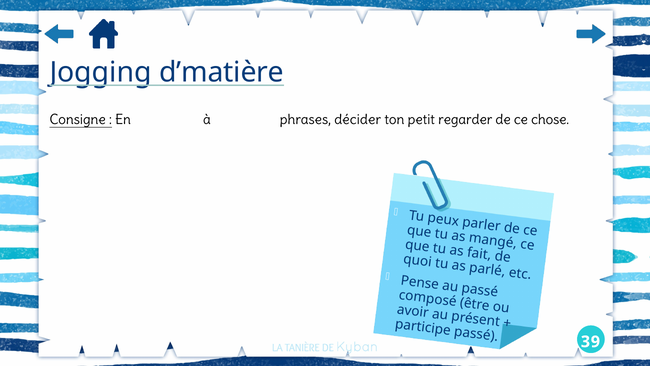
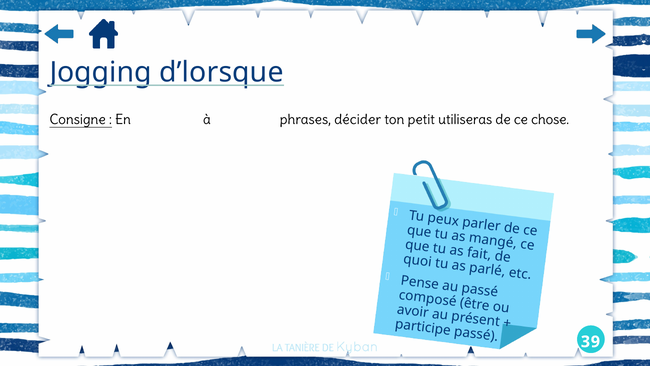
d’matière: d’matière -> d’lorsque
regarder: regarder -> utiliseras
